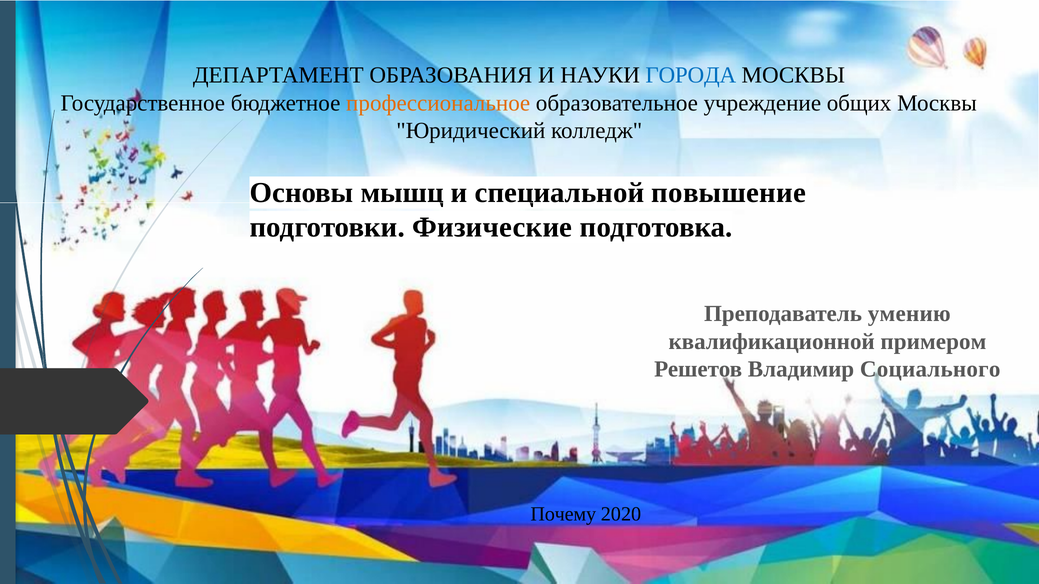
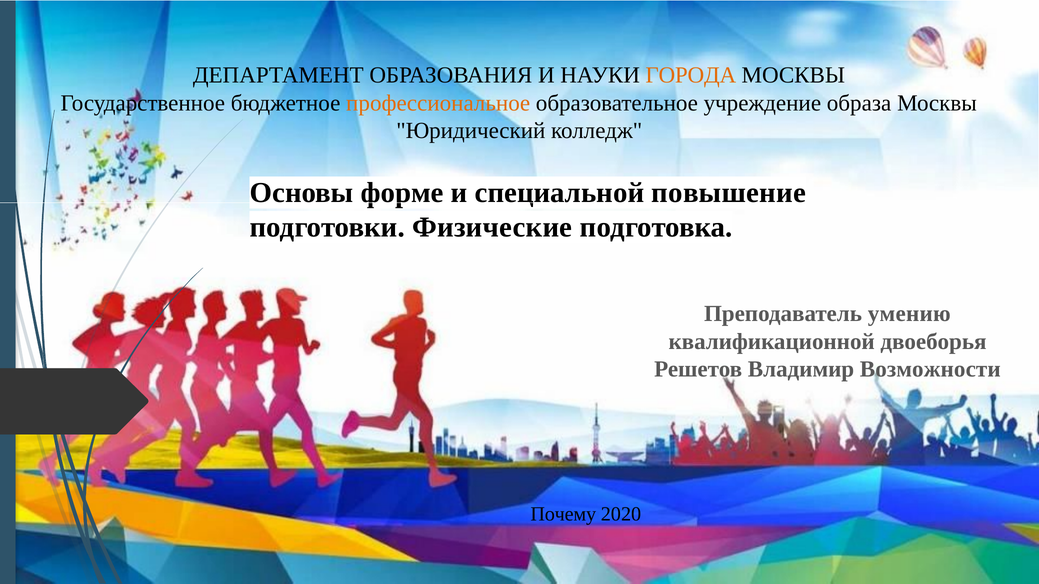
ГОРОДА colour: blue -> orange
общих: общих -> образа
мышц: мышц -> форме
примером: примером -> двоеборья
Социального: Социального -> Возможности
